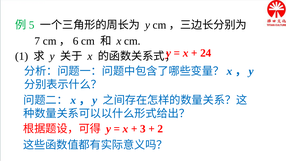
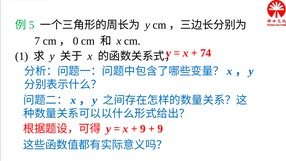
6: 6 -> 0
24: 24 -> 74
3 at (143, 129): 3 -> 9
2 at (160, 129): 2 -> 9
